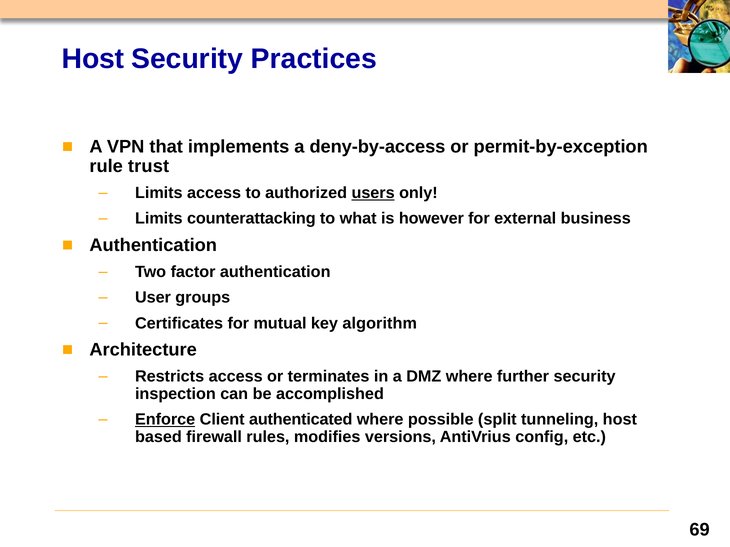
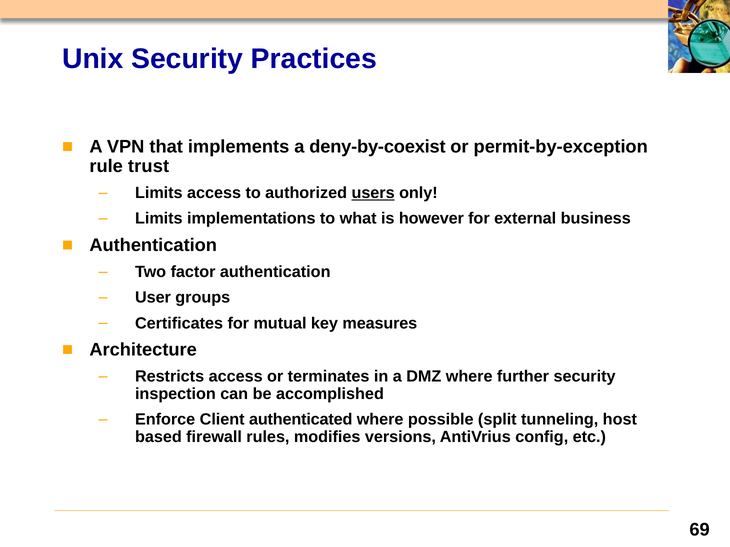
Host at (93, 59): Host -> Unix
deny-by-access: deny-by-access -> deny-by-coexist
counterattacking: counterattacking -> implementations
algorithm: algorithm -> measures
Enforce underline: present -> none
